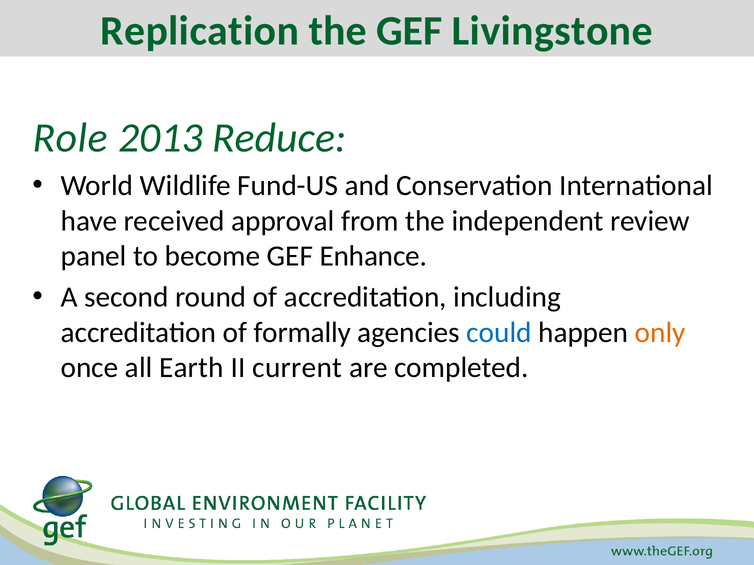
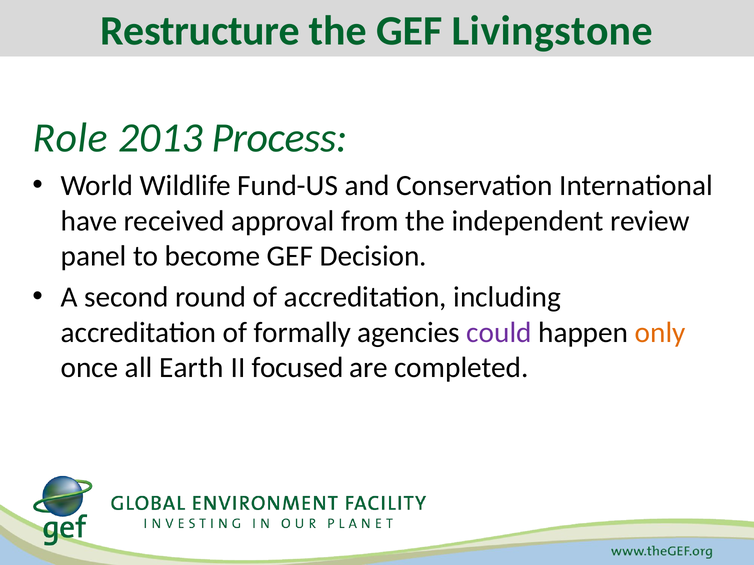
Replication: Replication -> Restructure
Reduce: Reduce -> Process
Enhance: Enhance -> Decision
could colour: blue -> purple
current: current -> focused
